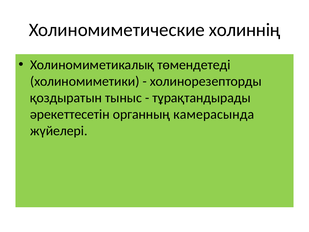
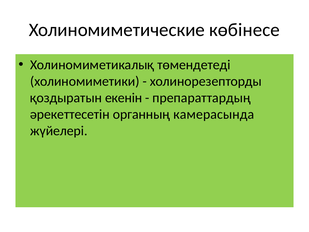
холиннің: холиннің -> көбінесе
тыныс: тыныс -> екенін
тұрақтандырады: тұрақтандырады -> препараттардың
